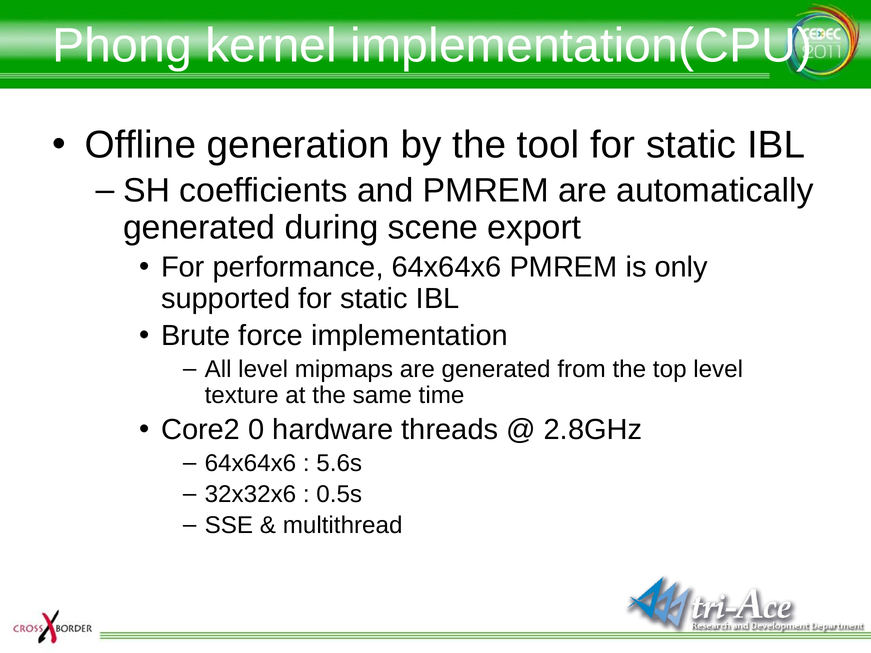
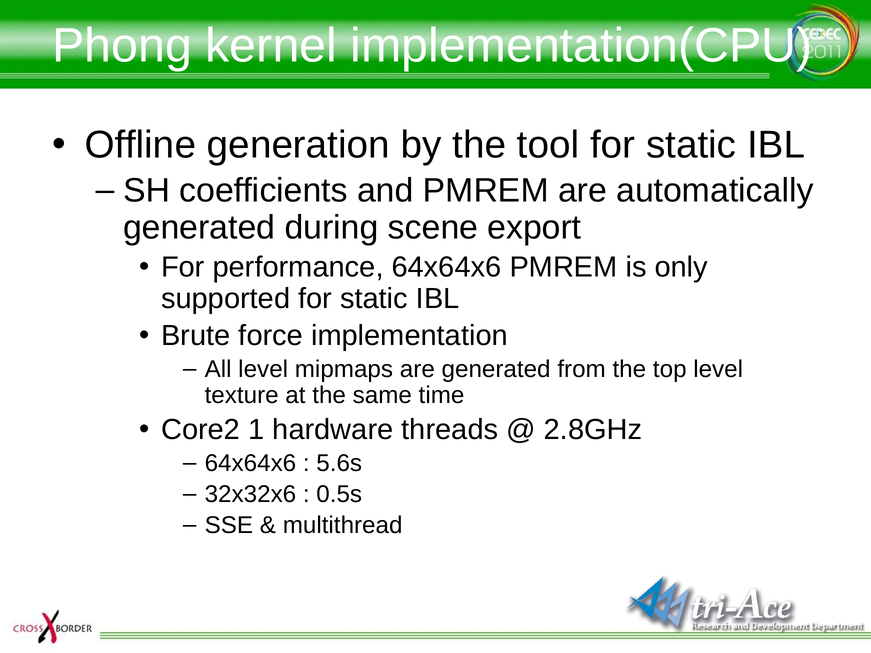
0: 0 -> 1
